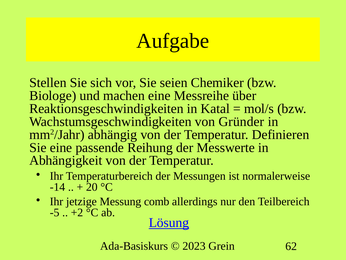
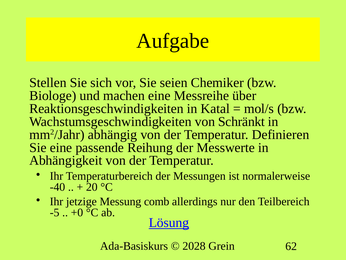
Gründer: Gründer -> Schränkt
-14: -14 -> -40
+2: +2 -> +0
2023: 2023 -> 2028
